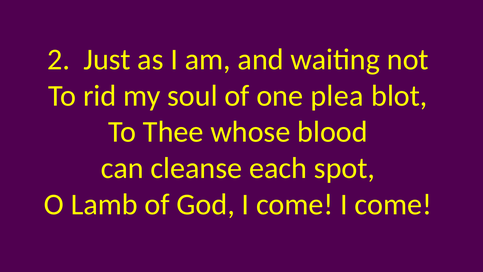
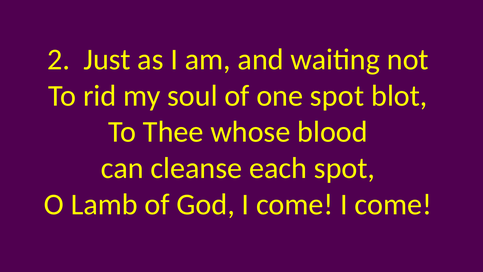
one plea: plea -> spot
